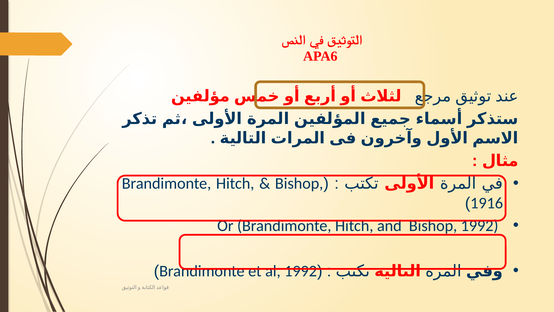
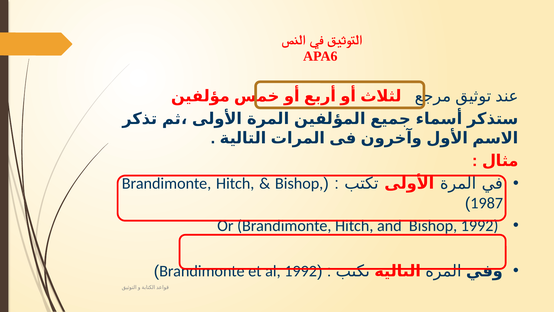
1916: 1916 -> 1987
